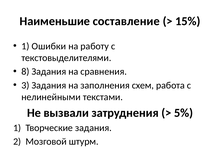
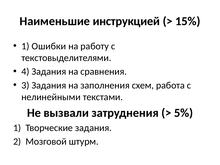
составление: составление -> инструкцией
8: 8 -> 4
